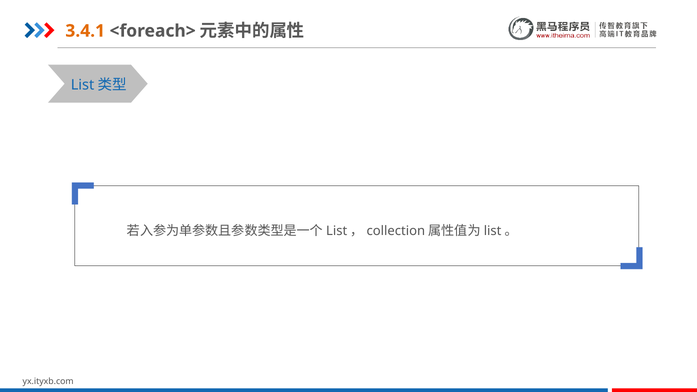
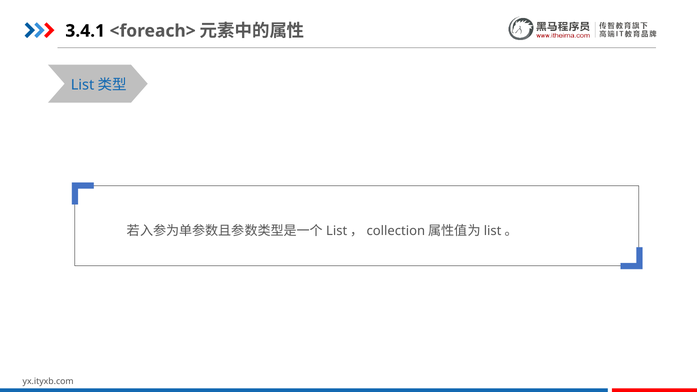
3.4.1 colour: orange -> black
